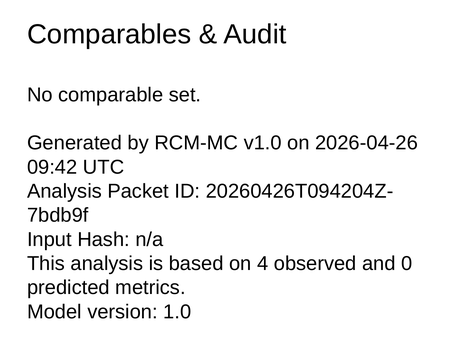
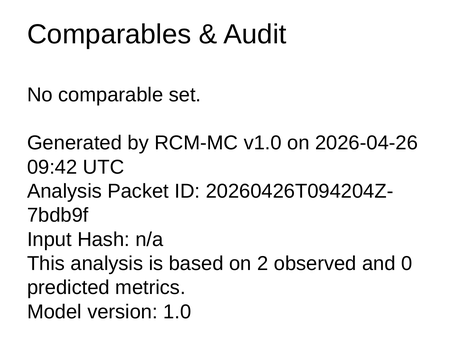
4: 4 -> 2
